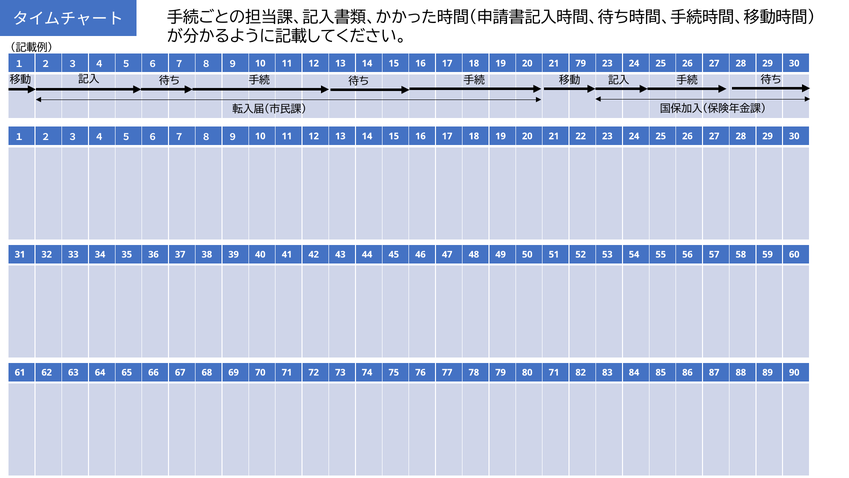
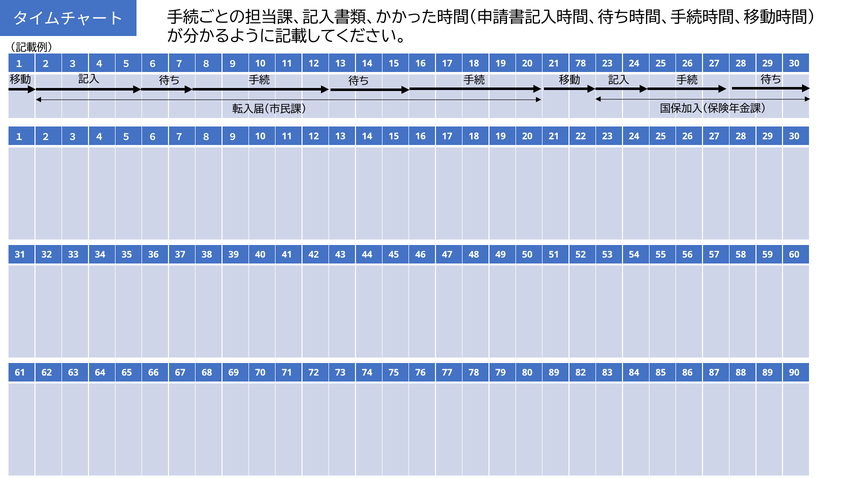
21 79: 79 -> 78
80 71: 71 -> 89
